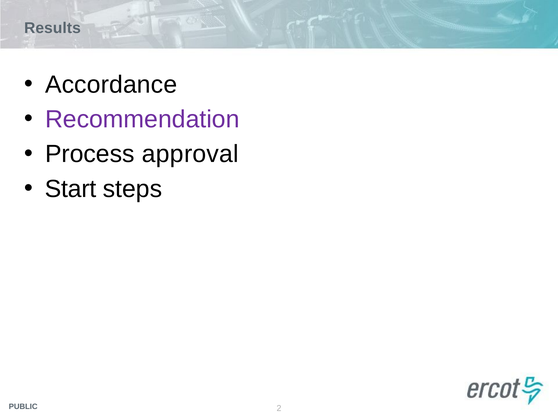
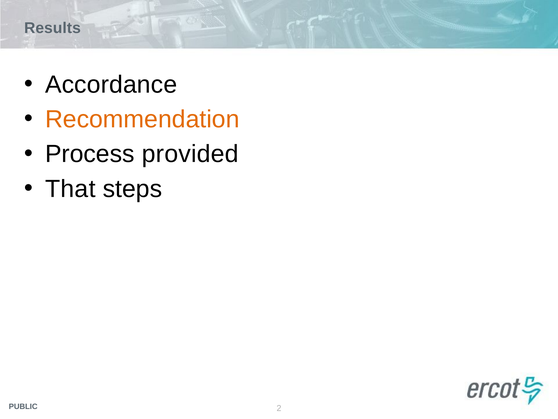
Recommendation colour: purple -> orange
approval: approval -> provided
Start: Start -> That
